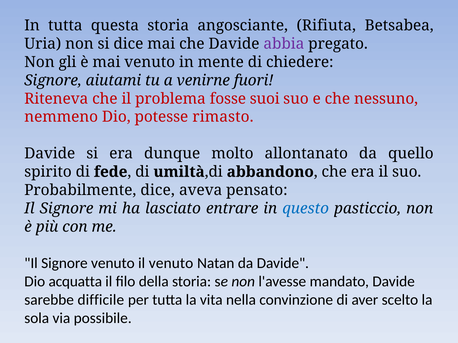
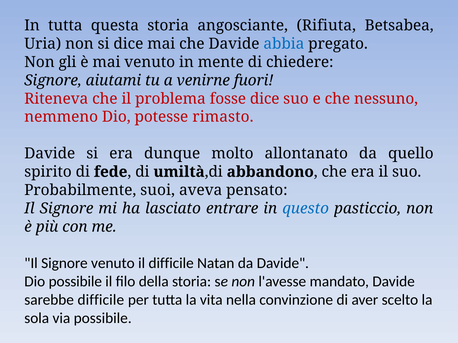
abbia colour: purple -> blue
fosse suoi: suoi -> dice
Probabilmente dice: dice -> suoi
il venuto: venuto -> difficile
Dio acquatta: acquatta -> possibile
